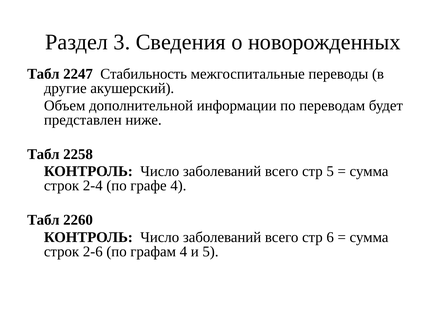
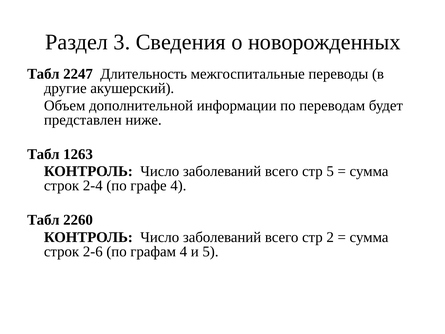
Стабильность: Стабильность -> Длительность
2258: 2258 -> 1263
6: 6 -> 2
